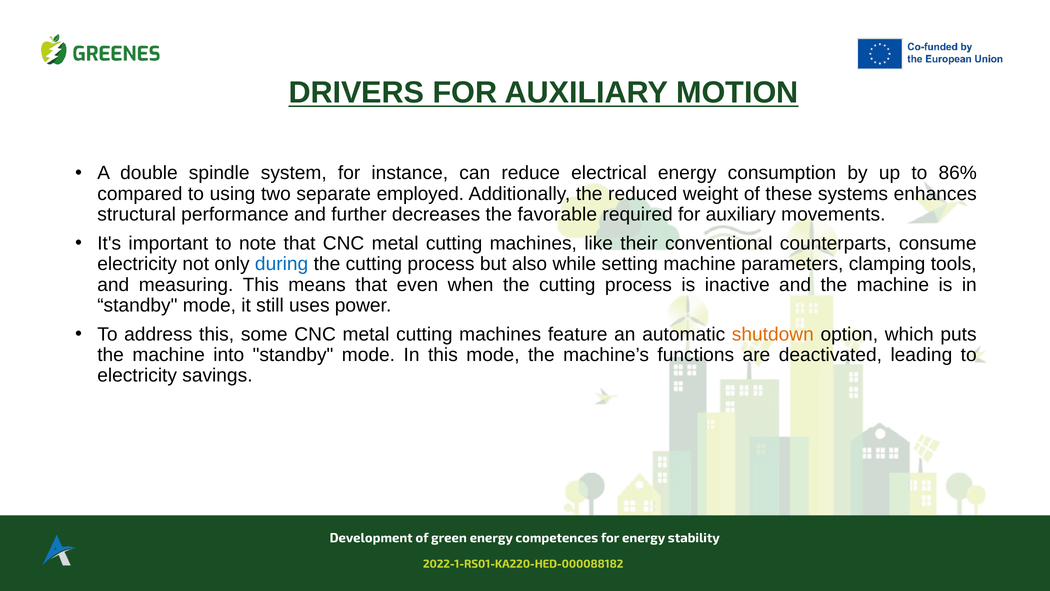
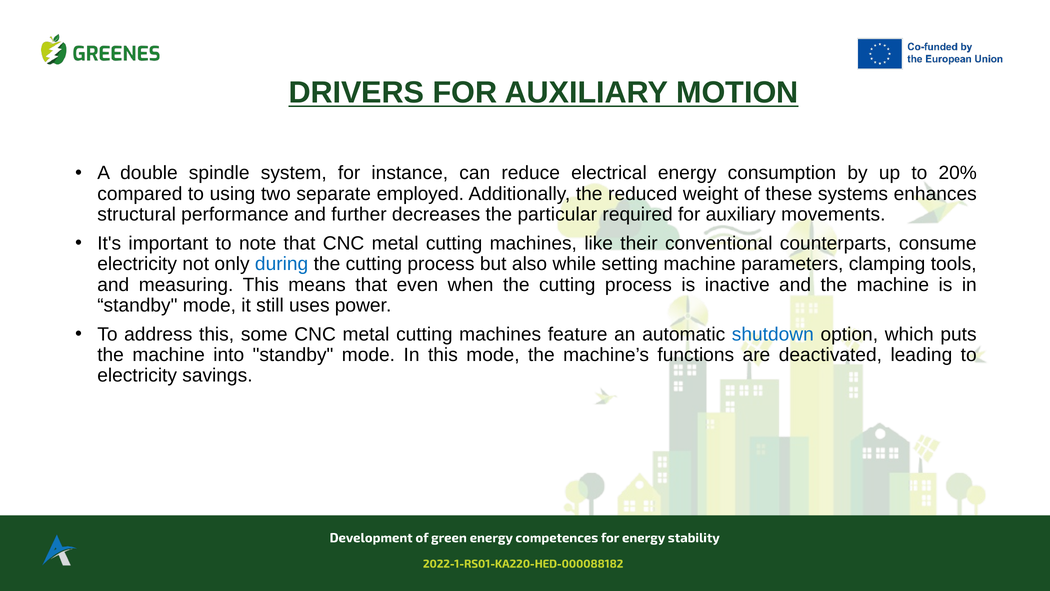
86%: 86% -> 20%
favorable: favorable -> particular
shutdown colour: orange -> blue
